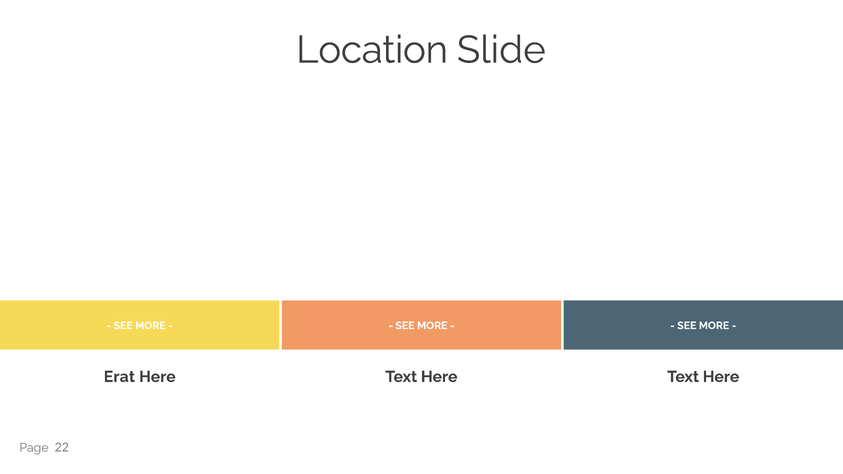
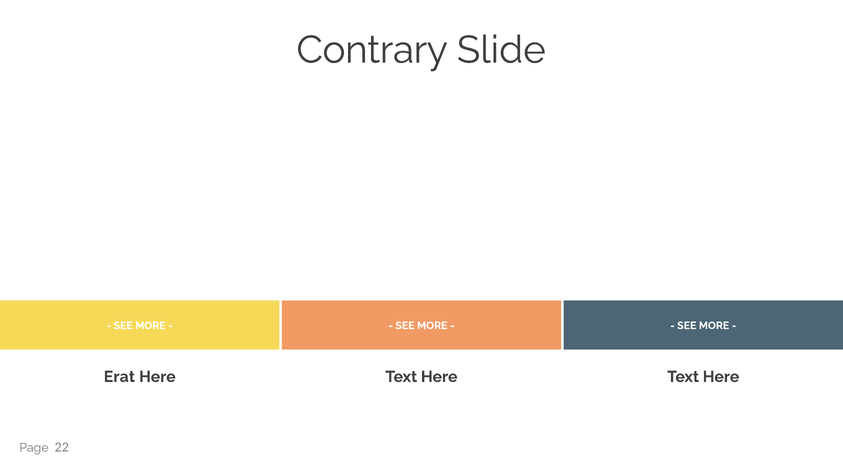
Location: Location -> Contrary
